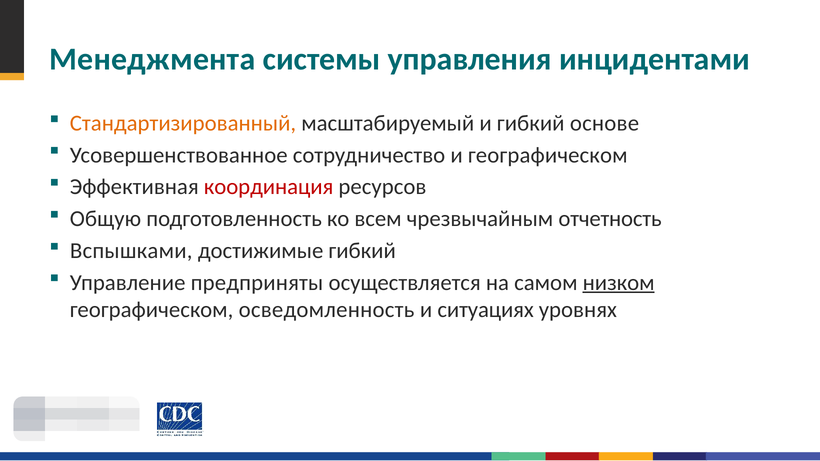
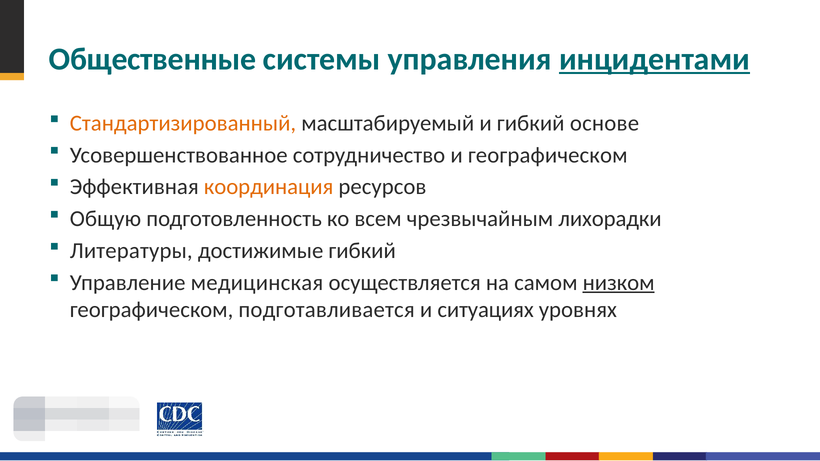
Менеджмента: Менеджмента -> Общественные
инцидентами underline: none -> present
координация colour: red -> orange
отчетность: отчетность -> лихорадки
Вспышками: Вспышками -> Литературы
предприняты: предприняты -> медицинская
осведомленность: осведомленность -> подготавливается
